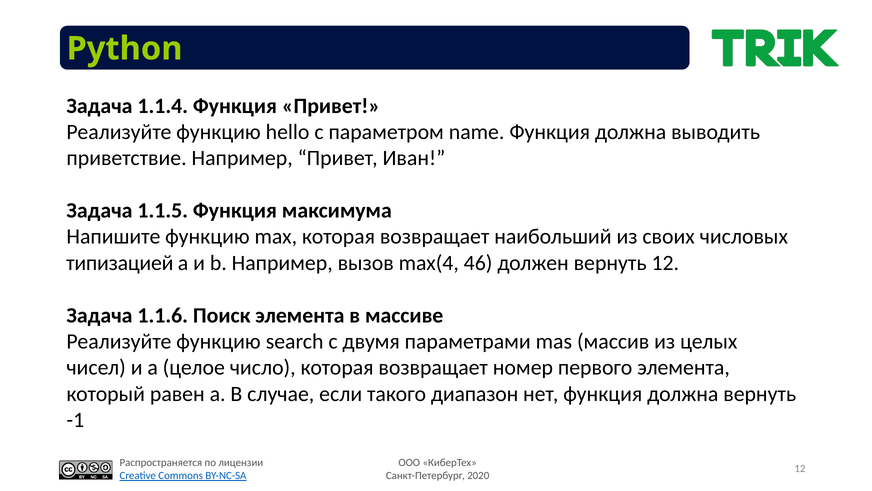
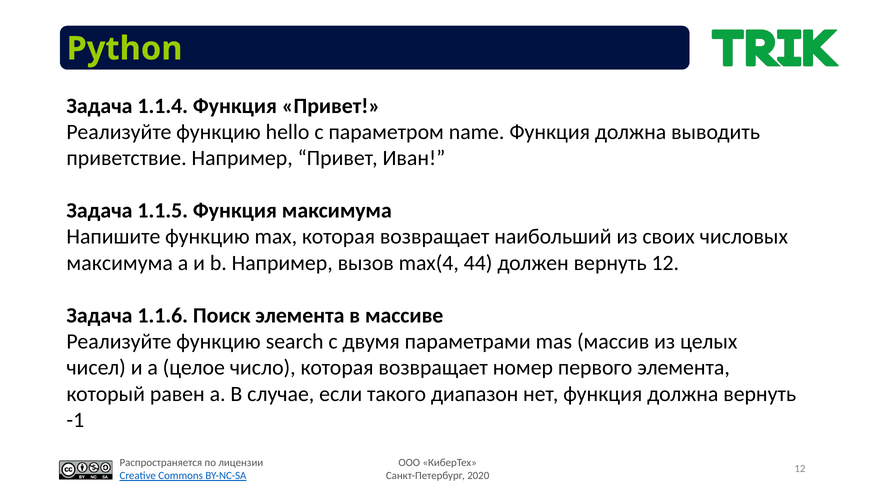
типизацией at (120, 263): типизацией -> максимума
46: 46 -> 44
